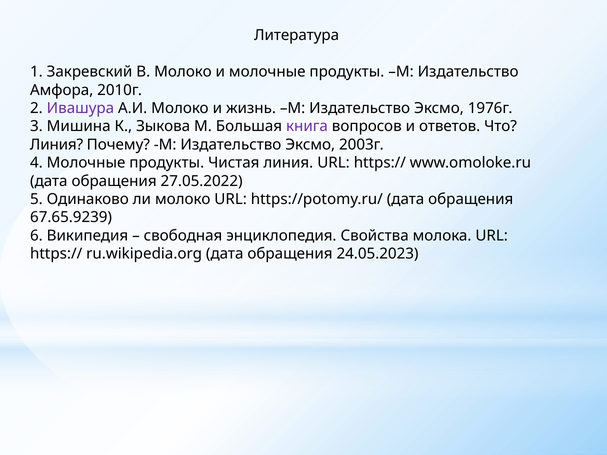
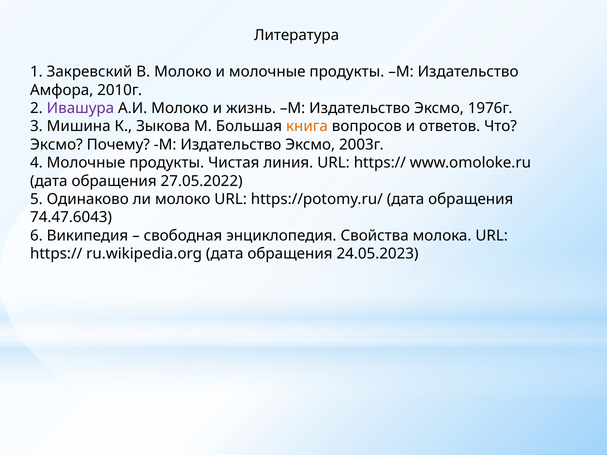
книга colour: purple -> orange
Линия at (56, 145): Линия -> Эксмо
67.65.9239: 67.65.9239 -> 74.47.6043
